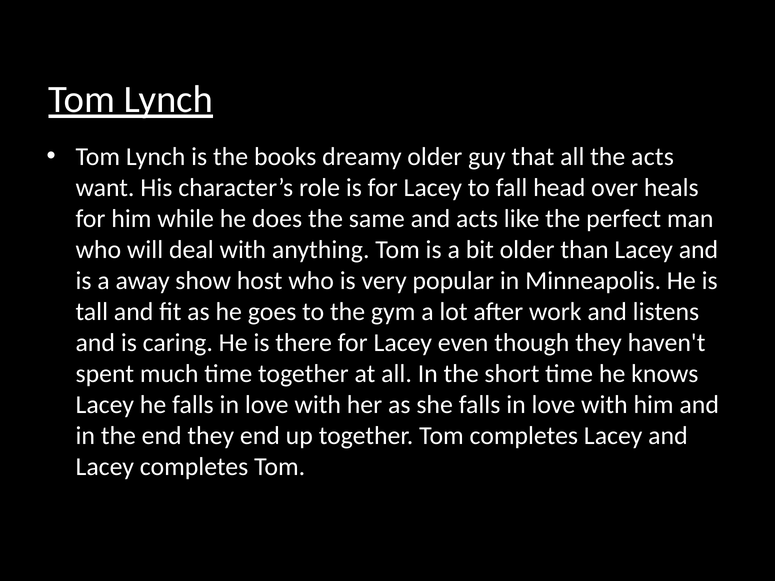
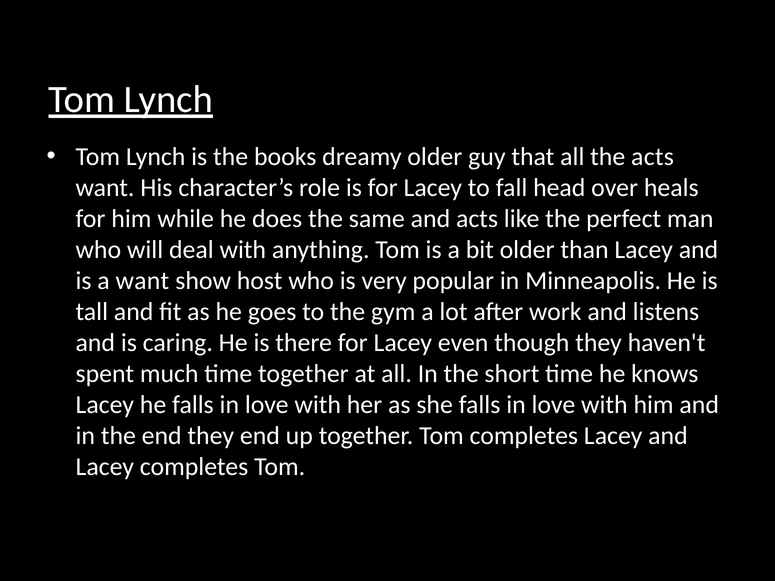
a away: away -> want
